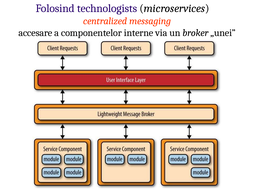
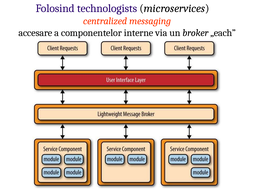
„unei: „unei -> „each
